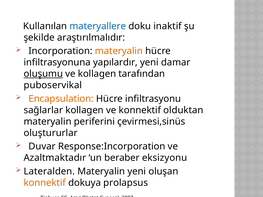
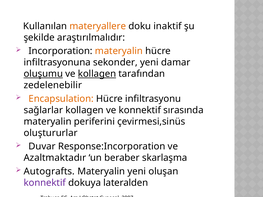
materyallere colour: blue -> orange
yapılardır: yapılardır -> sekonder
kollagen at (97, 74) underline: none -> present
puboservikal: puboservikal -> zedelenebilir
olduktan: olduktan -> sırasında
eksizyonu: eksizyonu -> skarlaşma
Lateralden: Lateralden -> Autografts
konnektif at (45, 183) colour: orange -> purple
prolapsus: prolapsus -> lateralden
